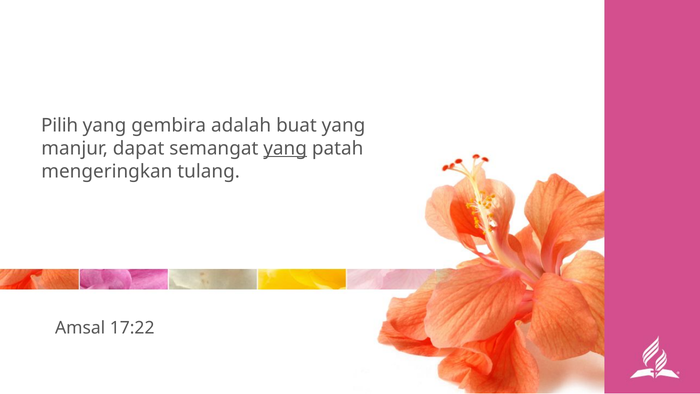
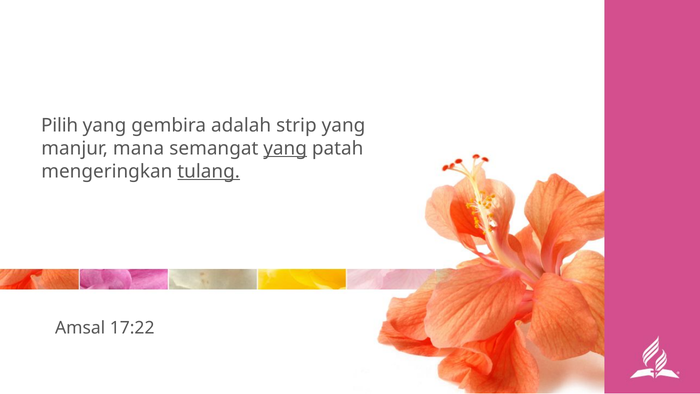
buat: buat -> strip
dapat: dapat -> mana
tulang underline: none -> present
